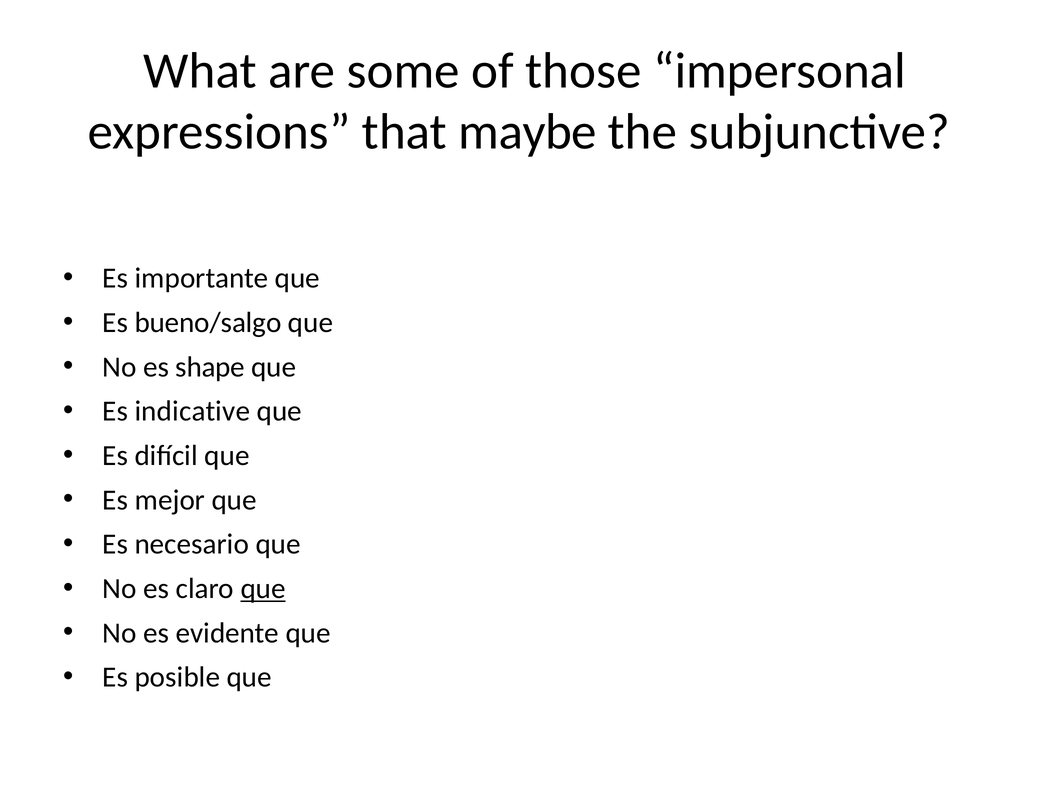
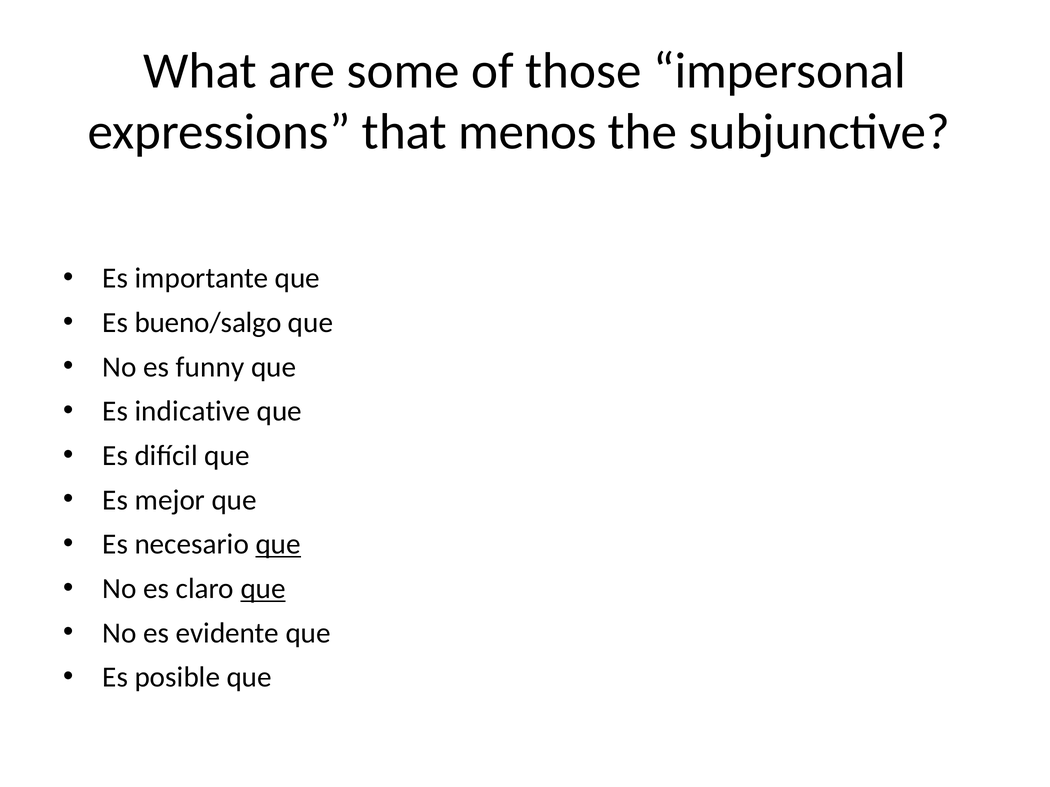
maybe: maybe -> menos
shape: shape -> funny
que at (278, 545) underline: none -> present
